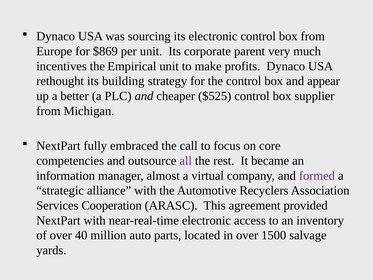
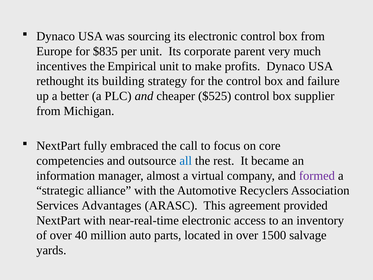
$869: $869 -> $835
appear: appear -> failure
all colour: purple -> blue
Cooperation: Cooperation -> Advantages
